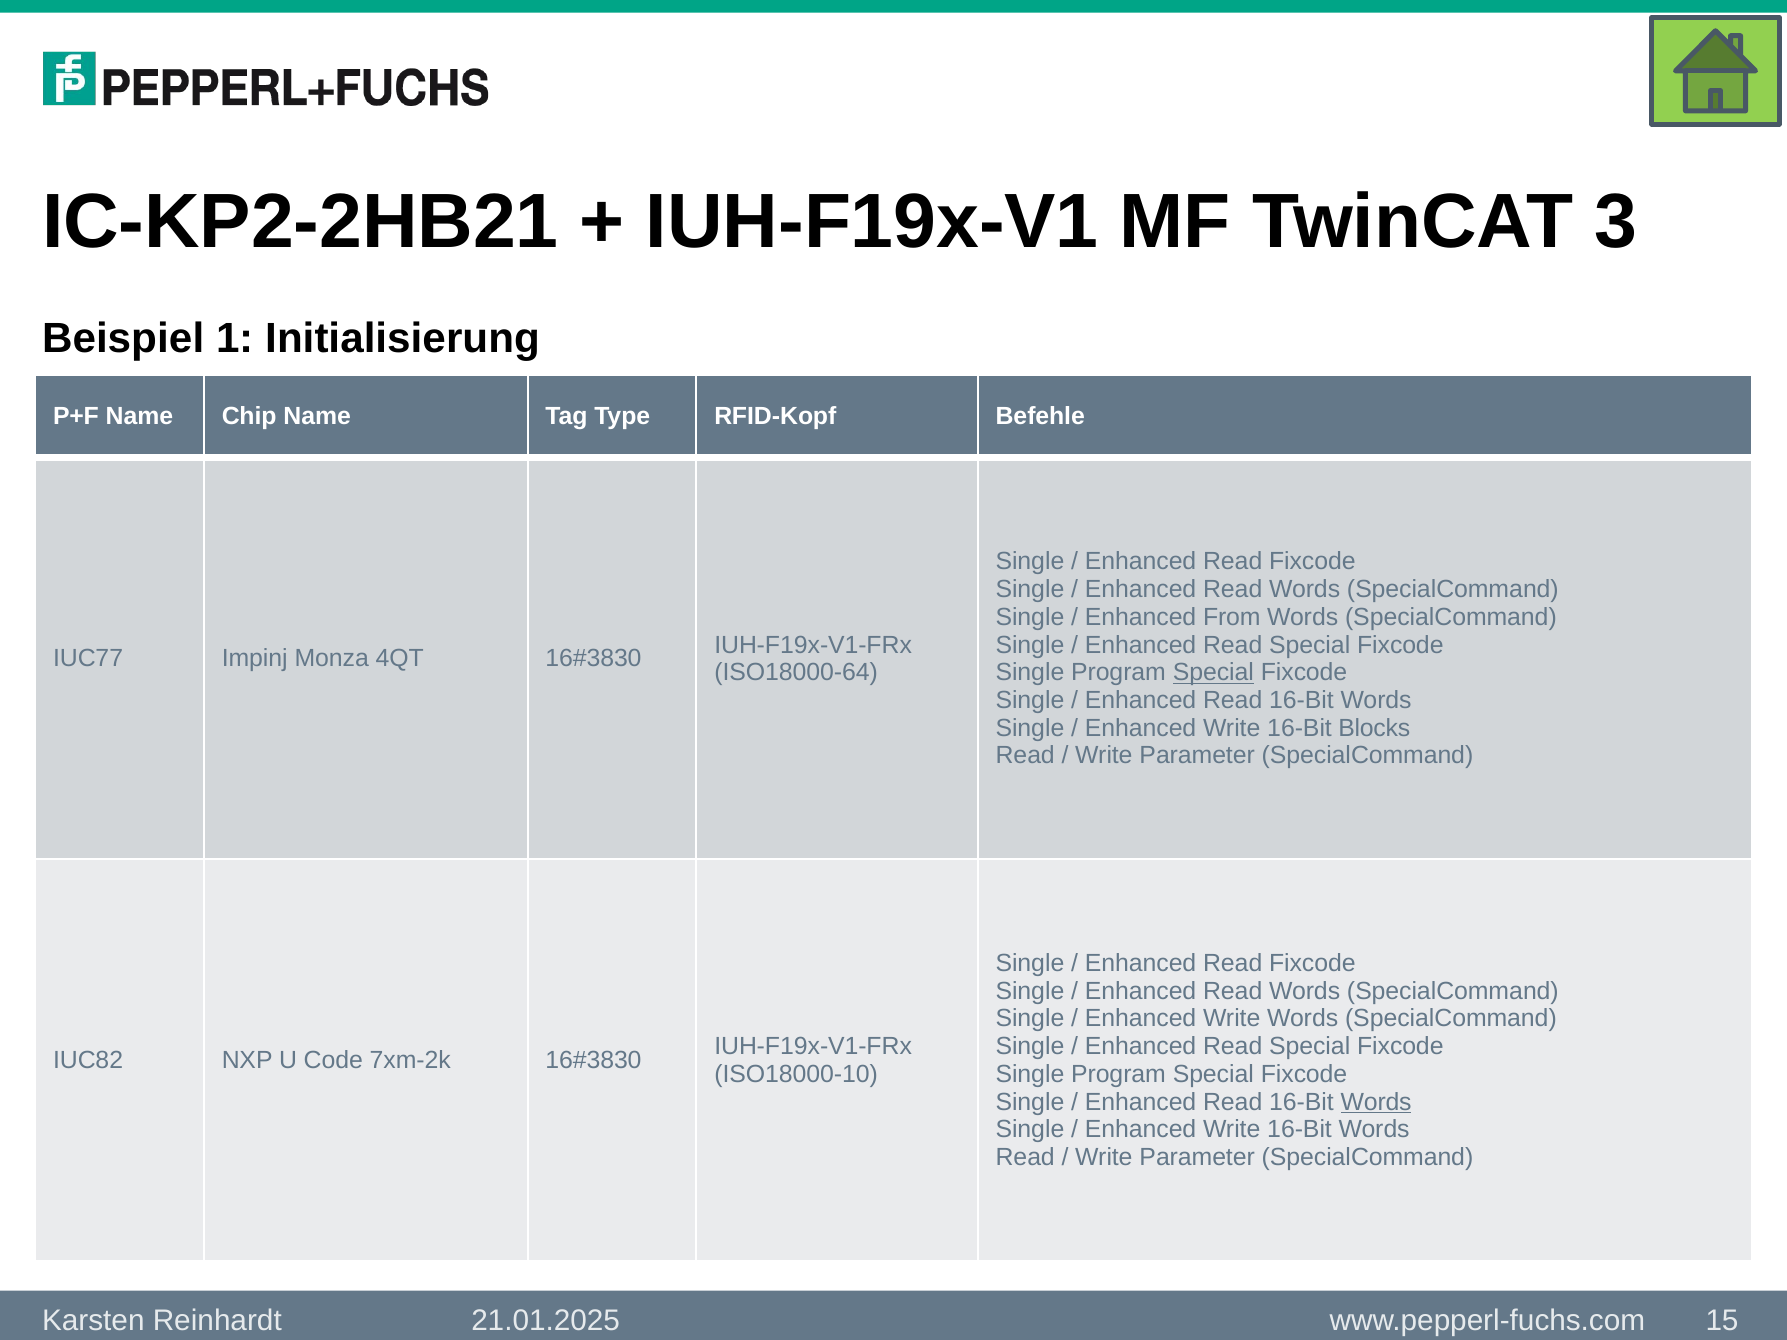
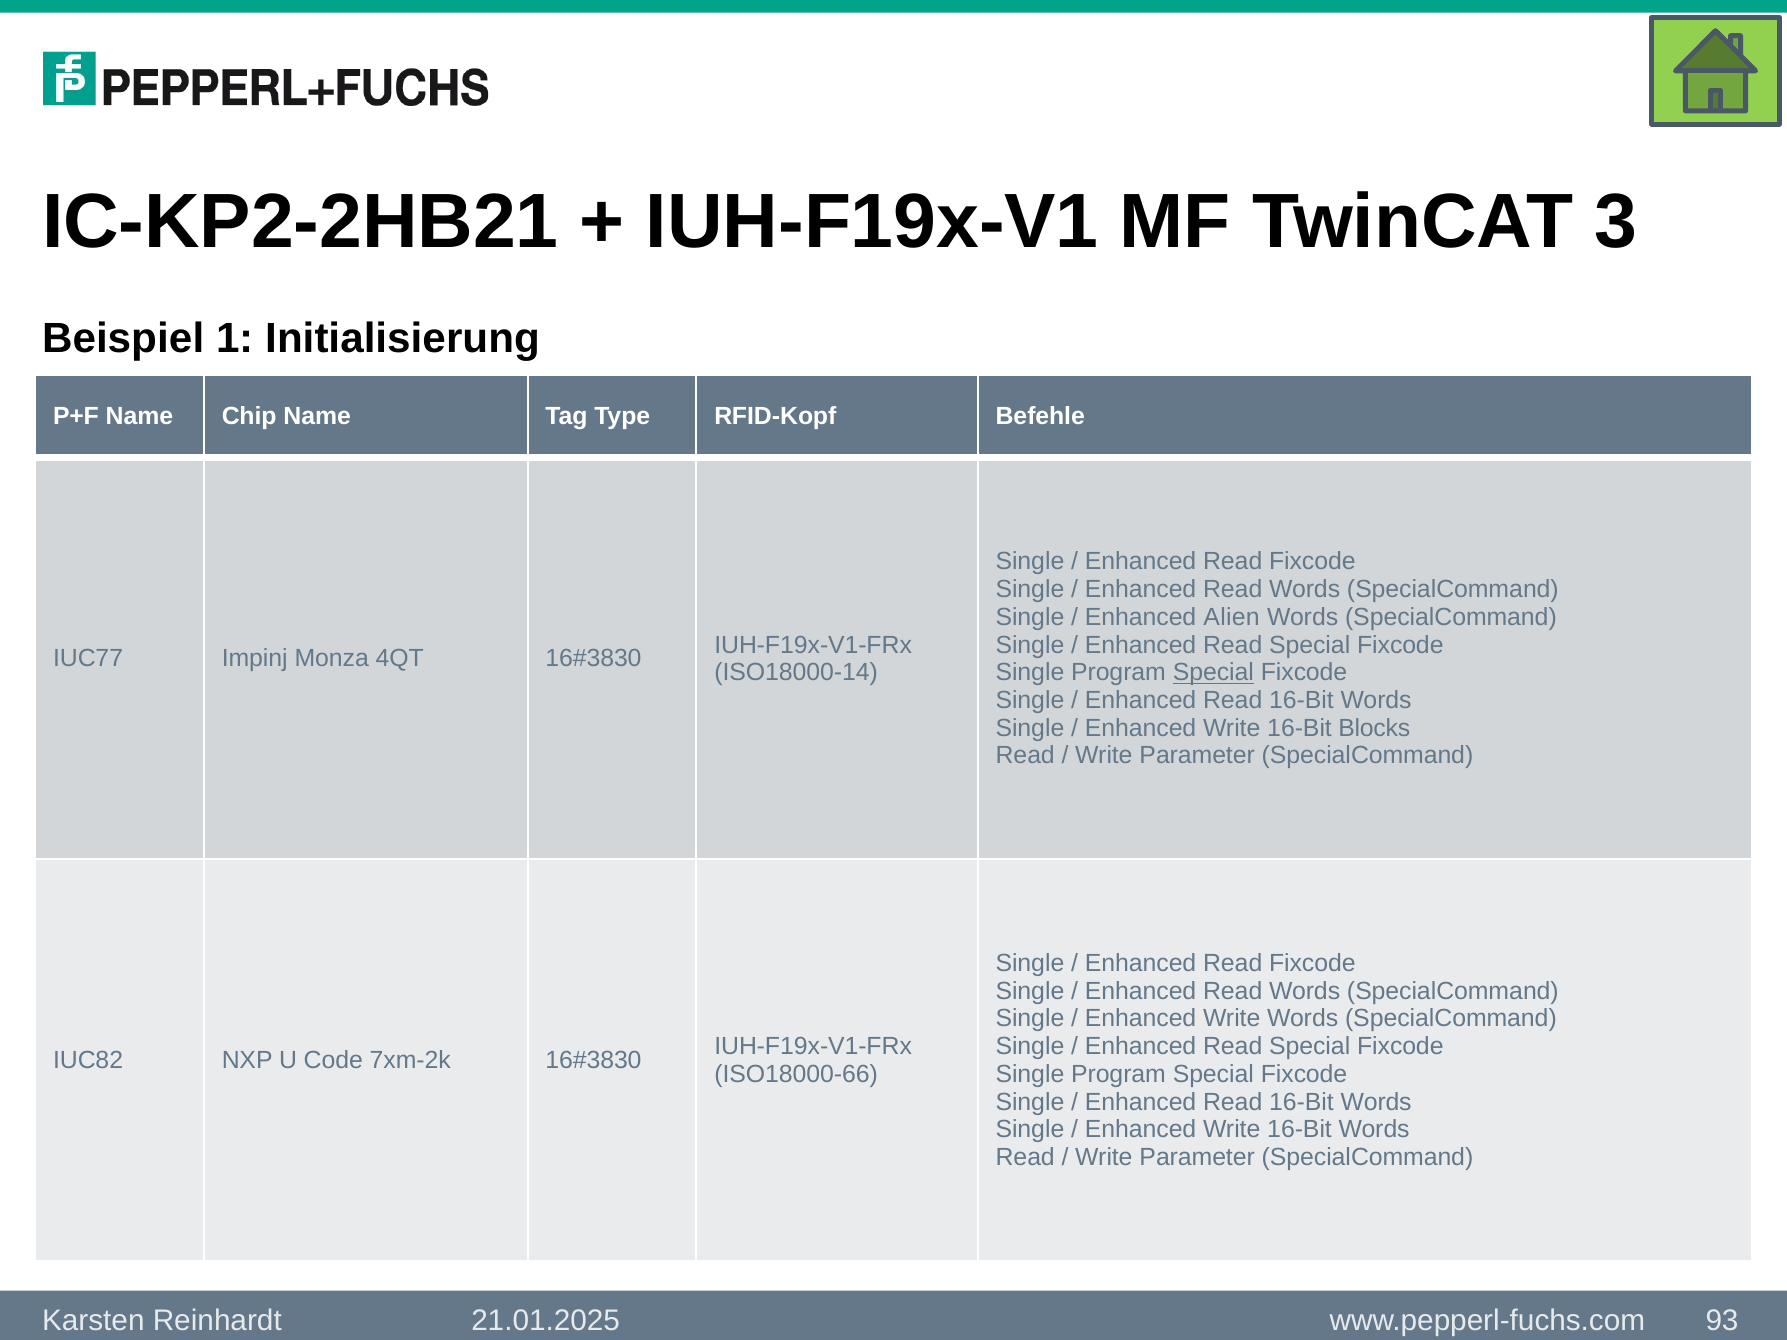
From: From -> Alien
ISO18000-64: ISO18000-64 -> ISO18000-14
ISO18000-10: ISO18000-10 -> ISO18000-66
Words at (1376, 1102) underline: present -> none
15: 15 -> 93
